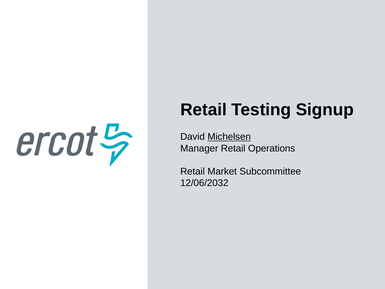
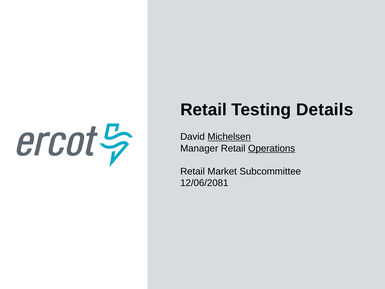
Signup: Signup -> Details
Operations underline: none -> present
12/06/2032: 12/06/2032 -> 12/06/2081
